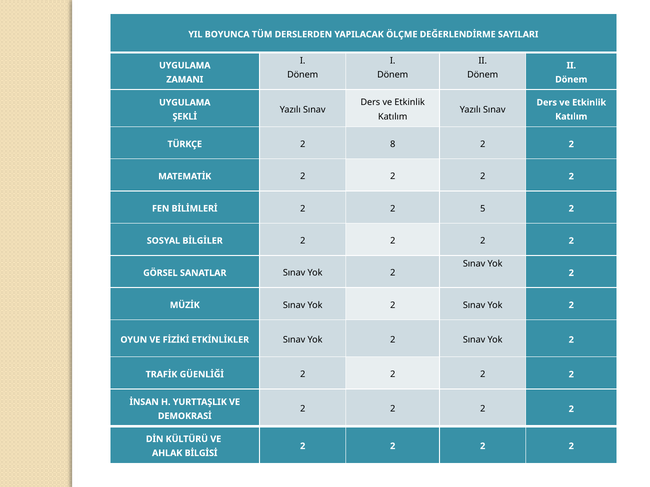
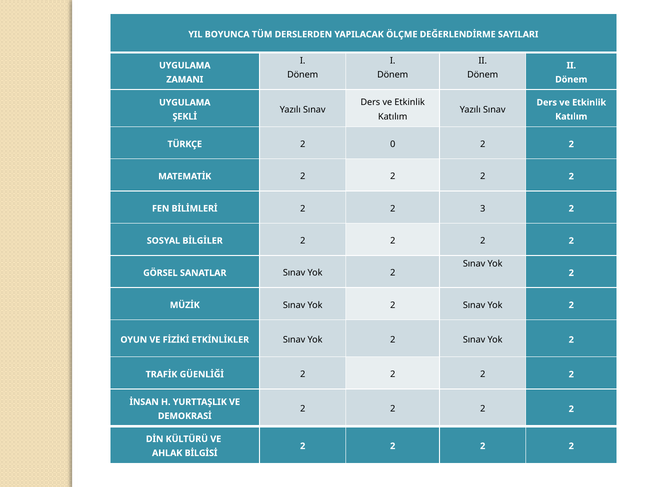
8: 8 -> 0
5: 5 -> 3
